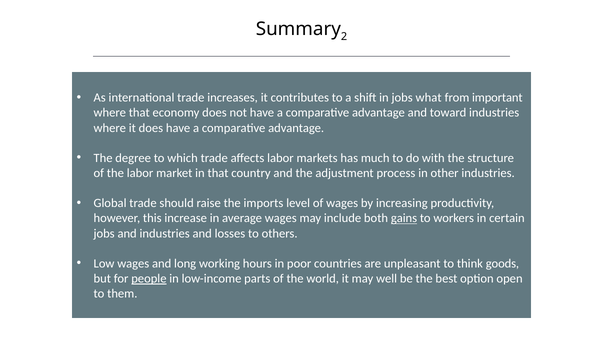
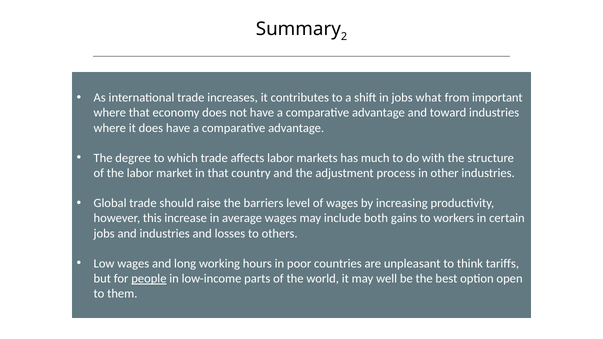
imports: imports -> barriers
gains underline: present -> none
goods: goods -> tariffs
